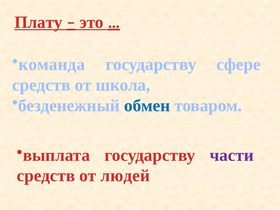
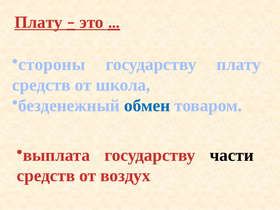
команда: команда -> стороны
государству сфере: сфере -> плату
части colour: purple -> black
людей: людей -> воздух
